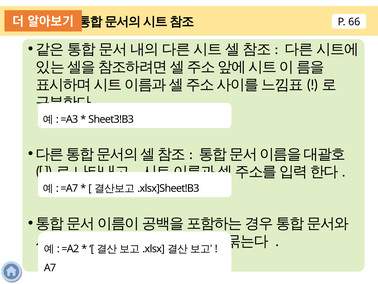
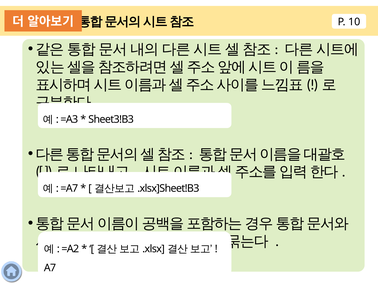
66: 66 -> 10
